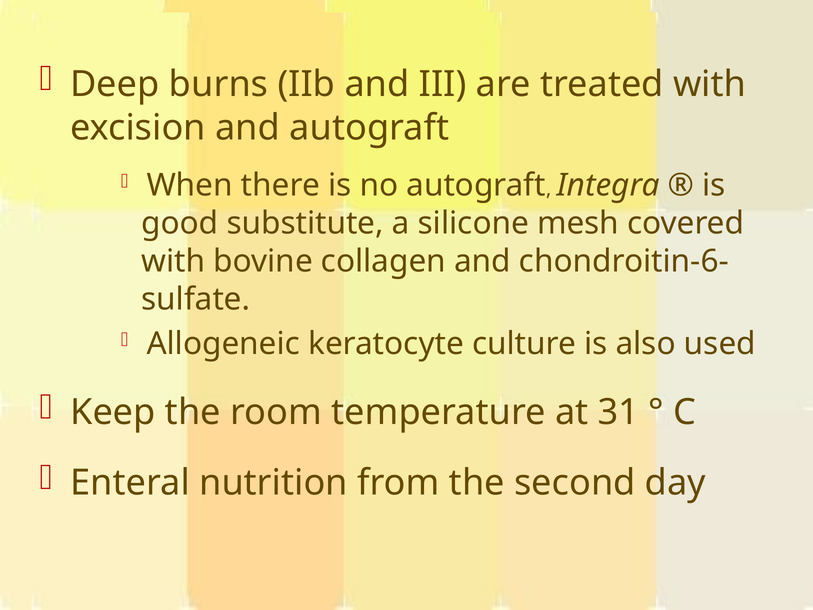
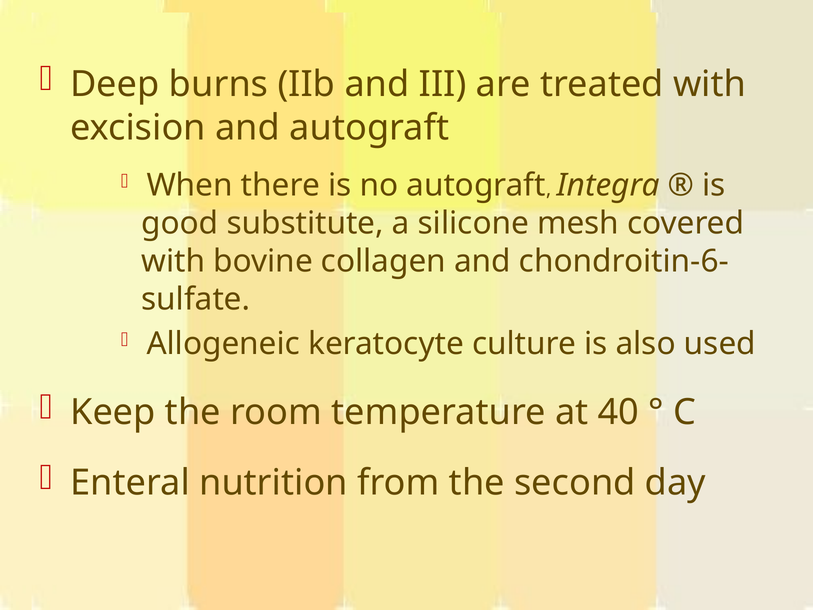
31: 31 -> 40
